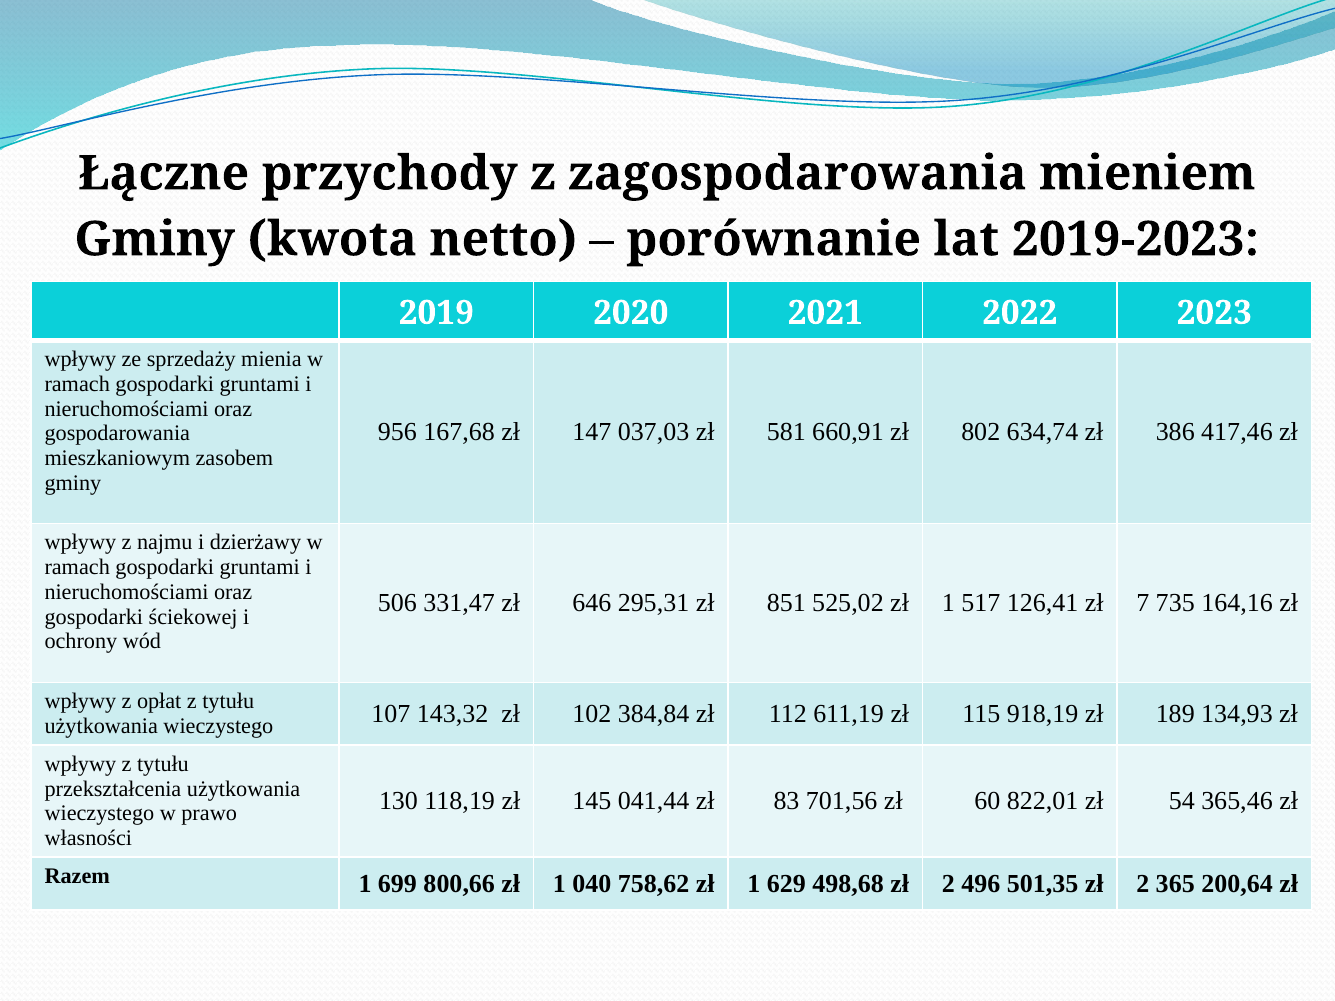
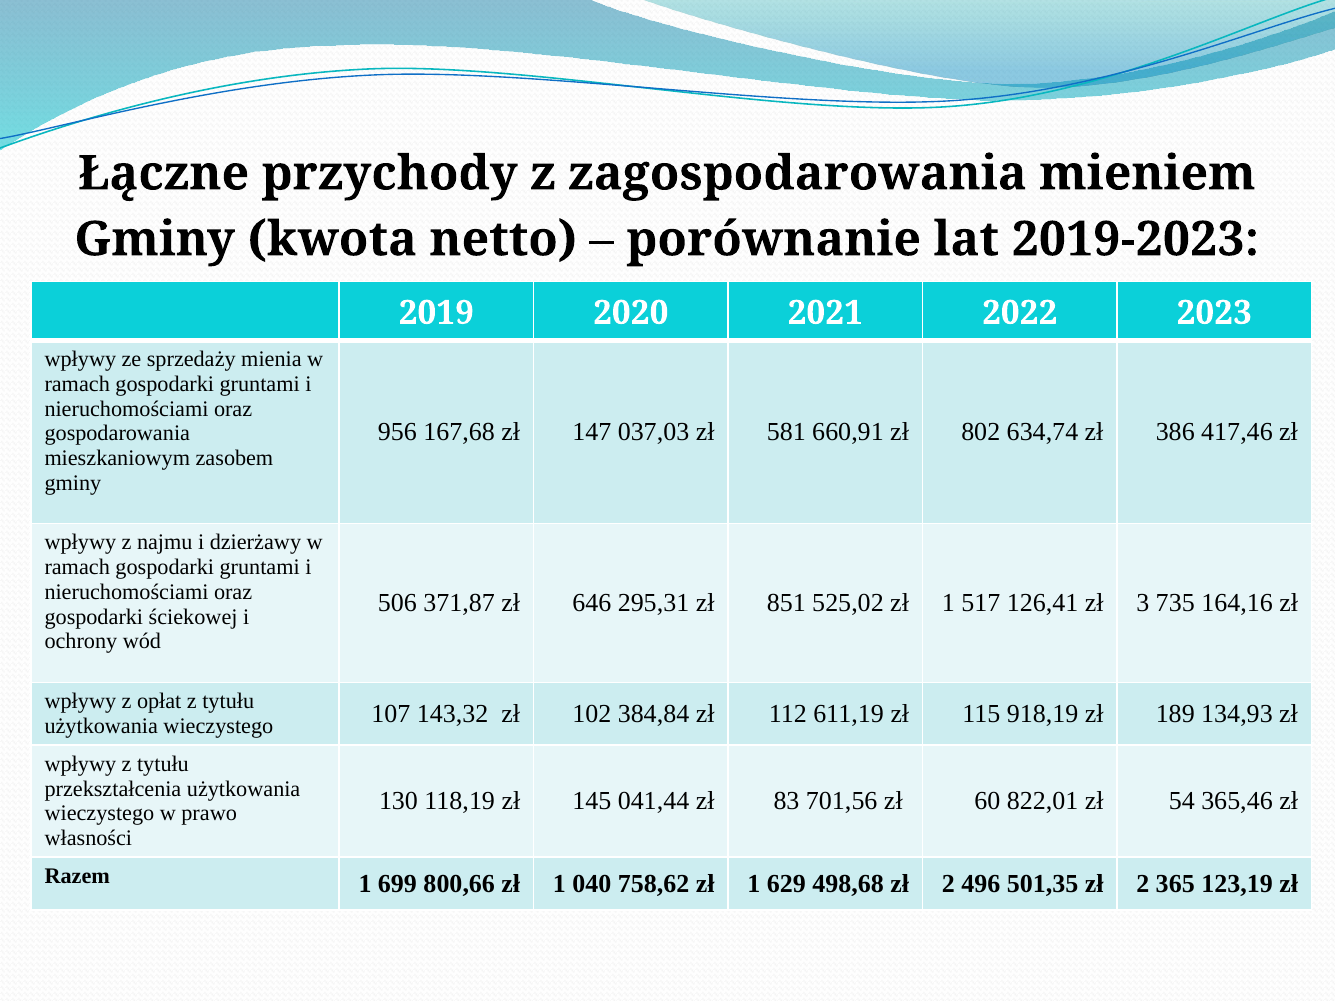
331,47: 331,47 -> 371,87
7: 7 -> 3
200,64: 200,64 -> 123,19
